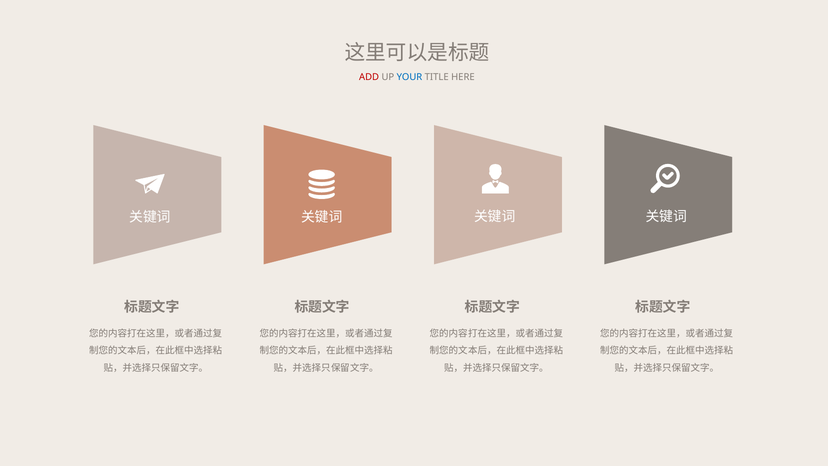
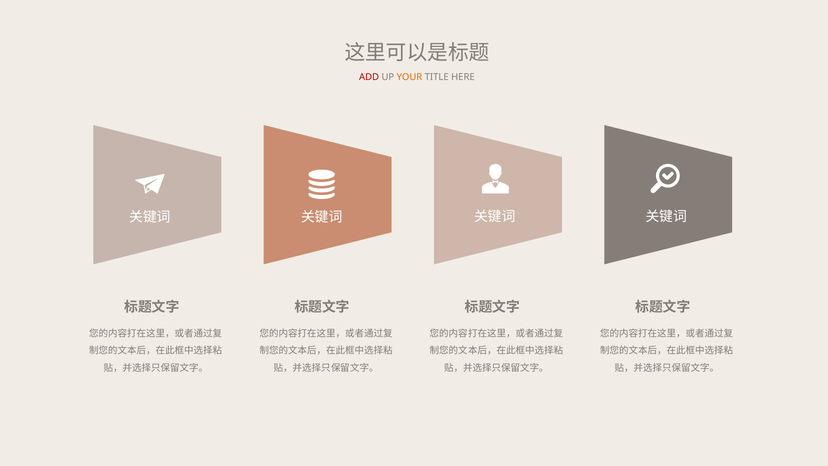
YOUR colour: blue -> orange
